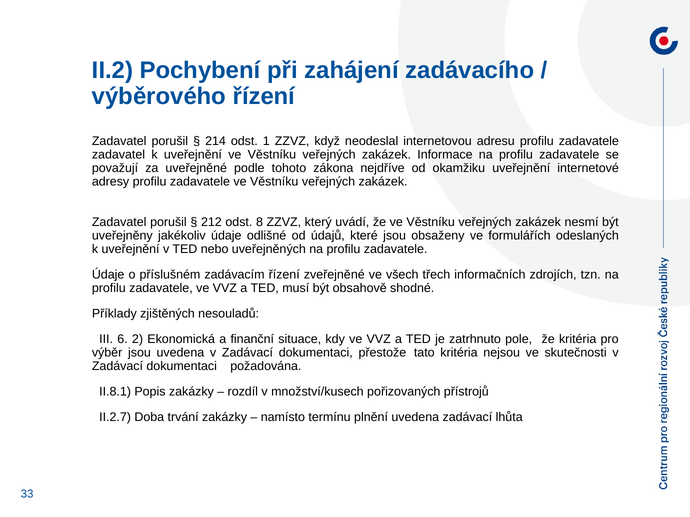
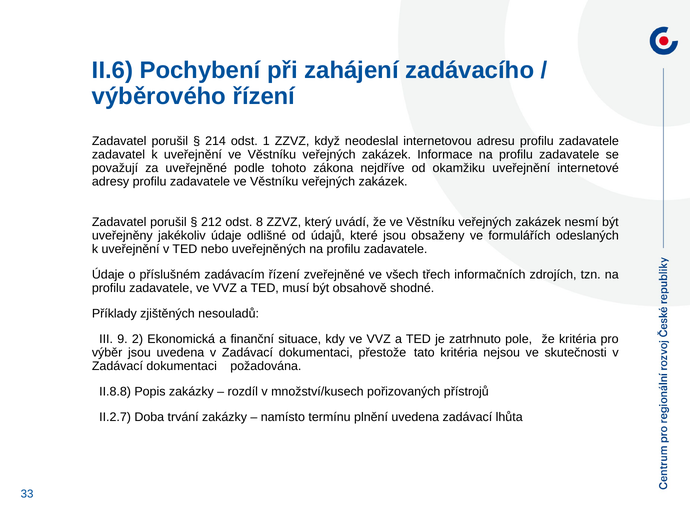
II.2: II.2 -> II.6
6: 6 -> 9
II.8.1: II.8.1 -> II.8.8
